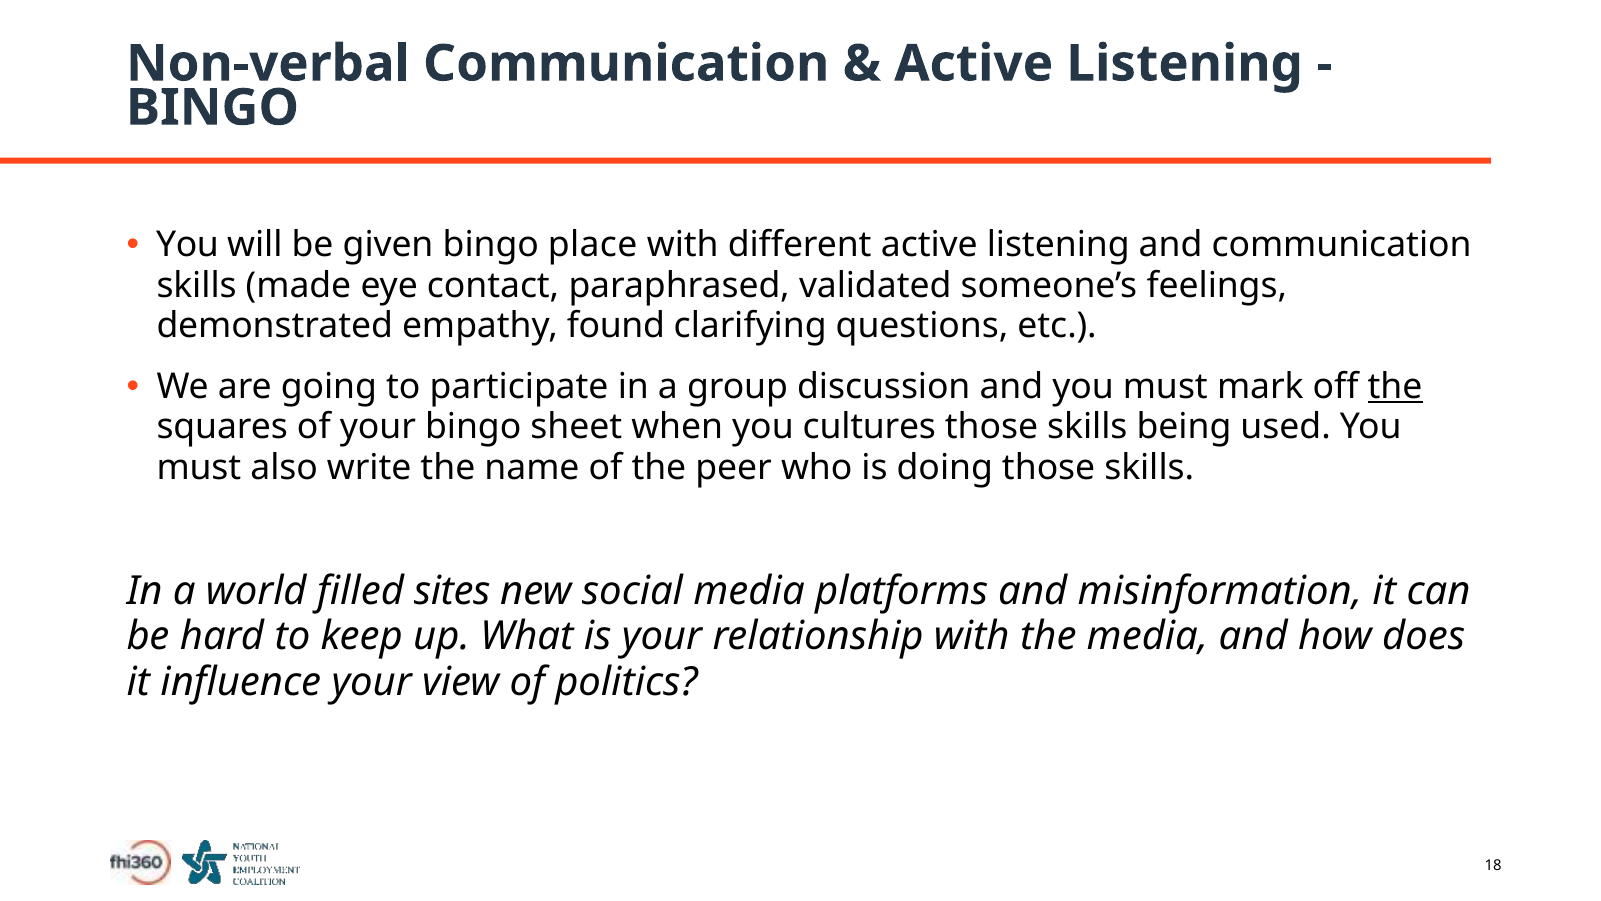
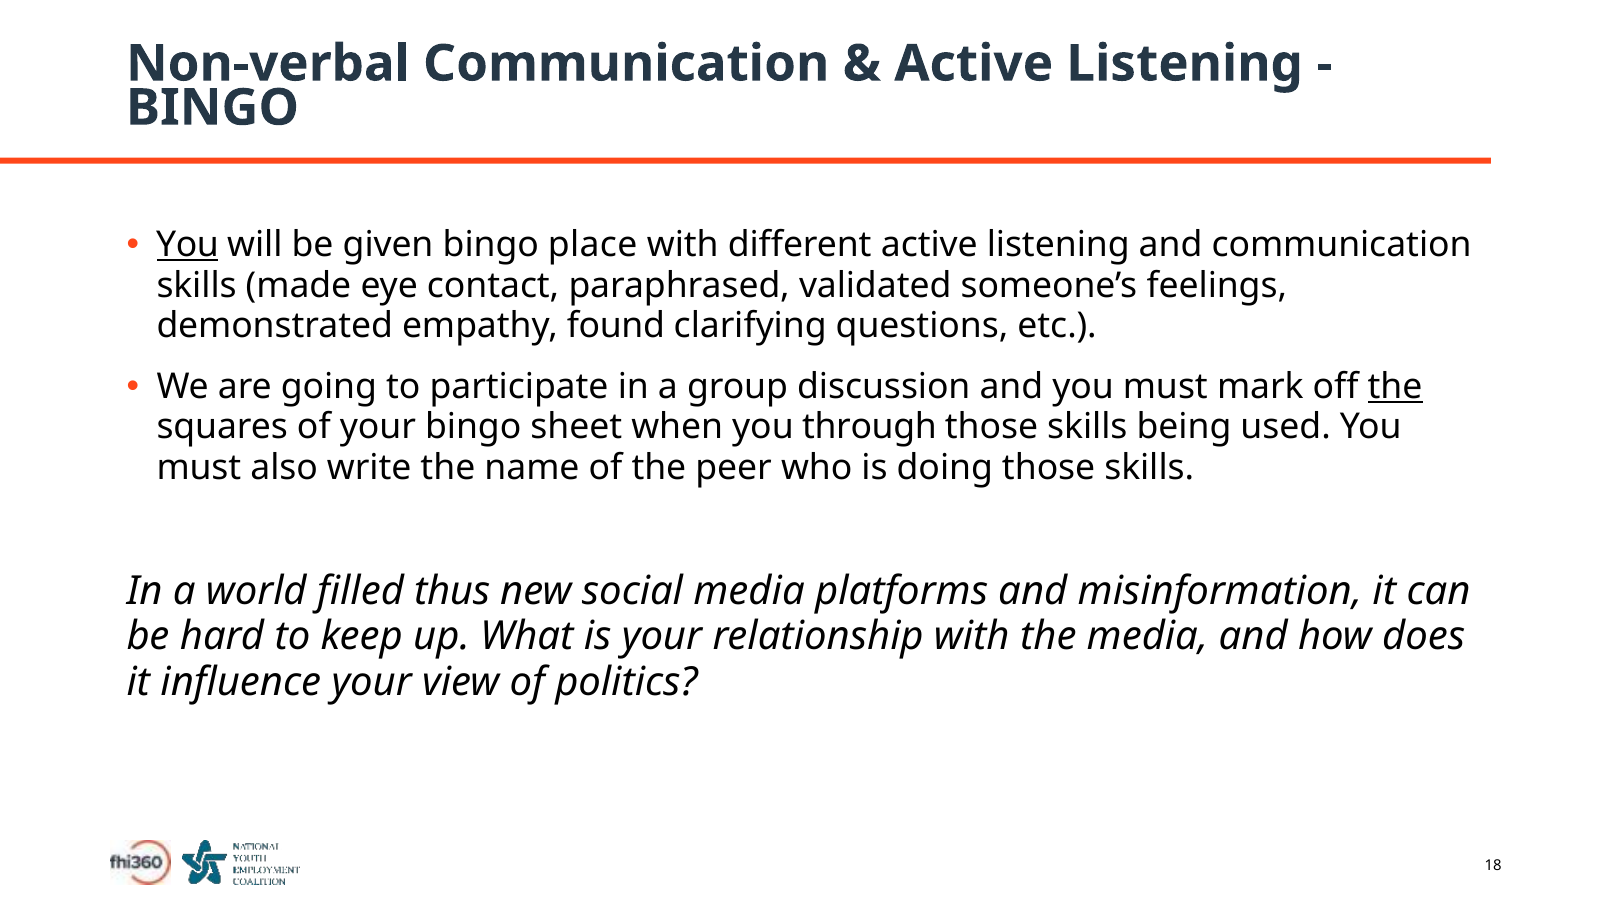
You at (188, 245) underline: none -> present
cultures: cultures -> through
sites: sites -> thus
